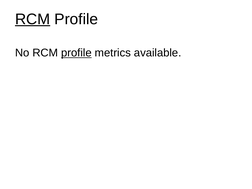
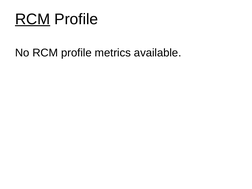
profile at (76, 53) underline: present -> none
